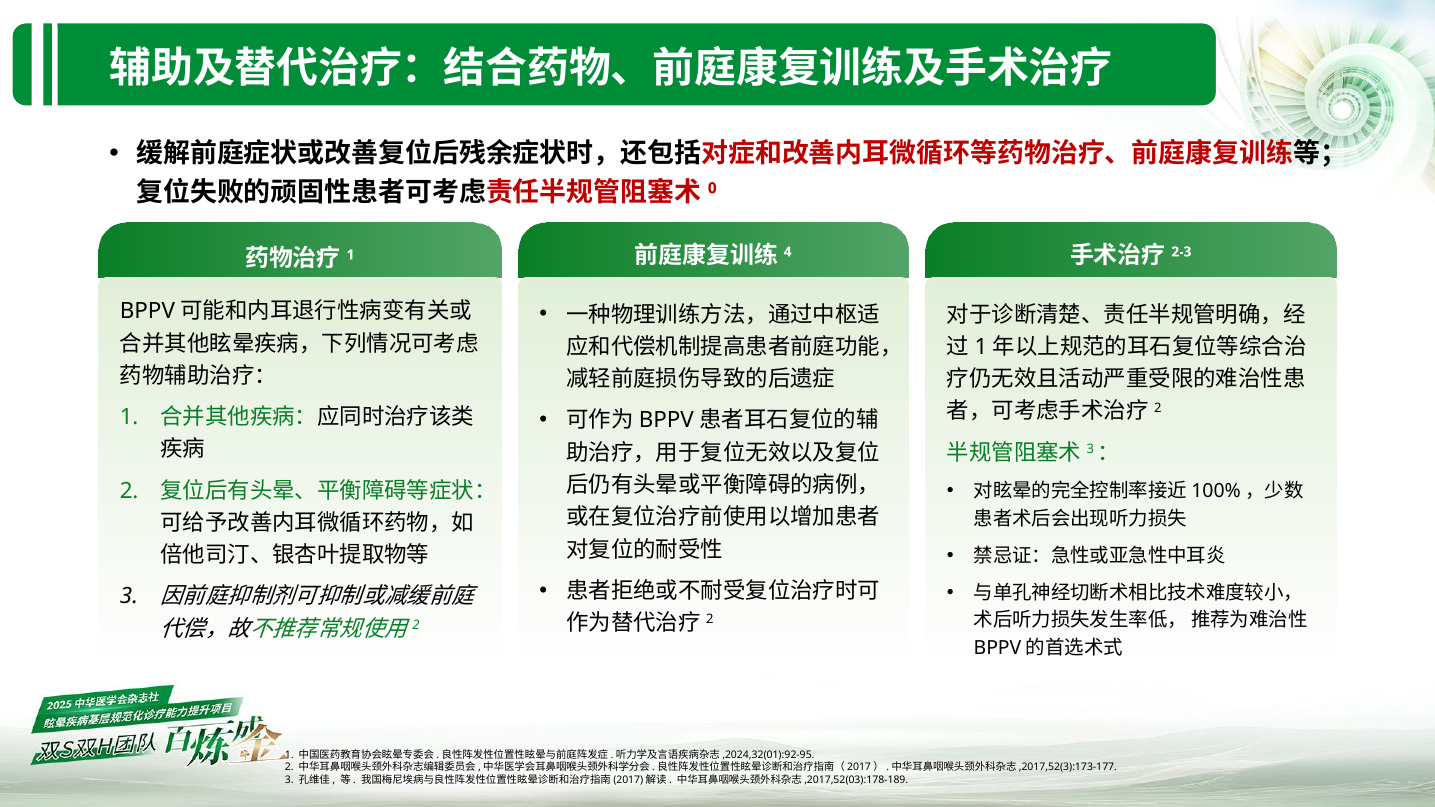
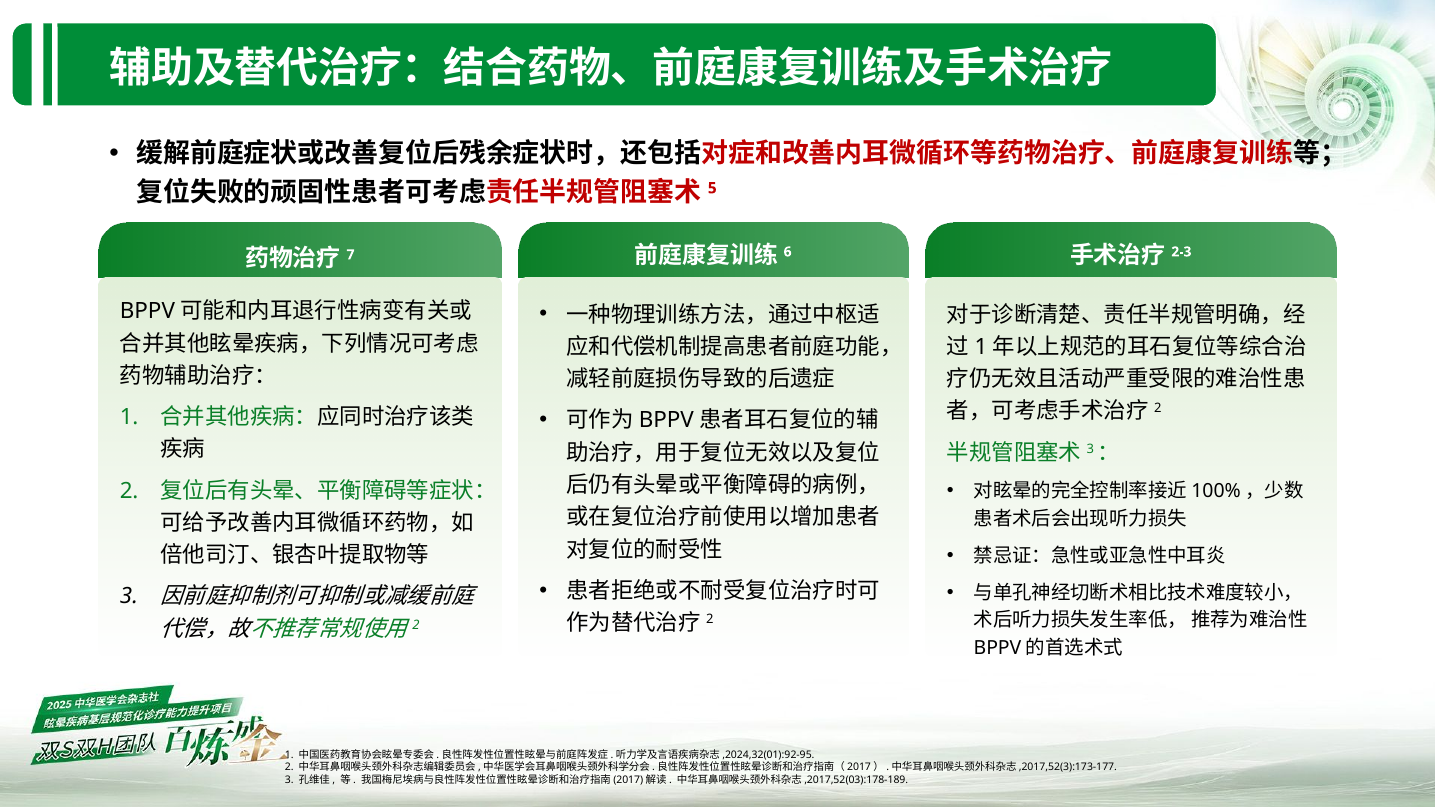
0: 0 -> 5
4: 4 -> 6
1 at (350, 255): 1 -> 7
